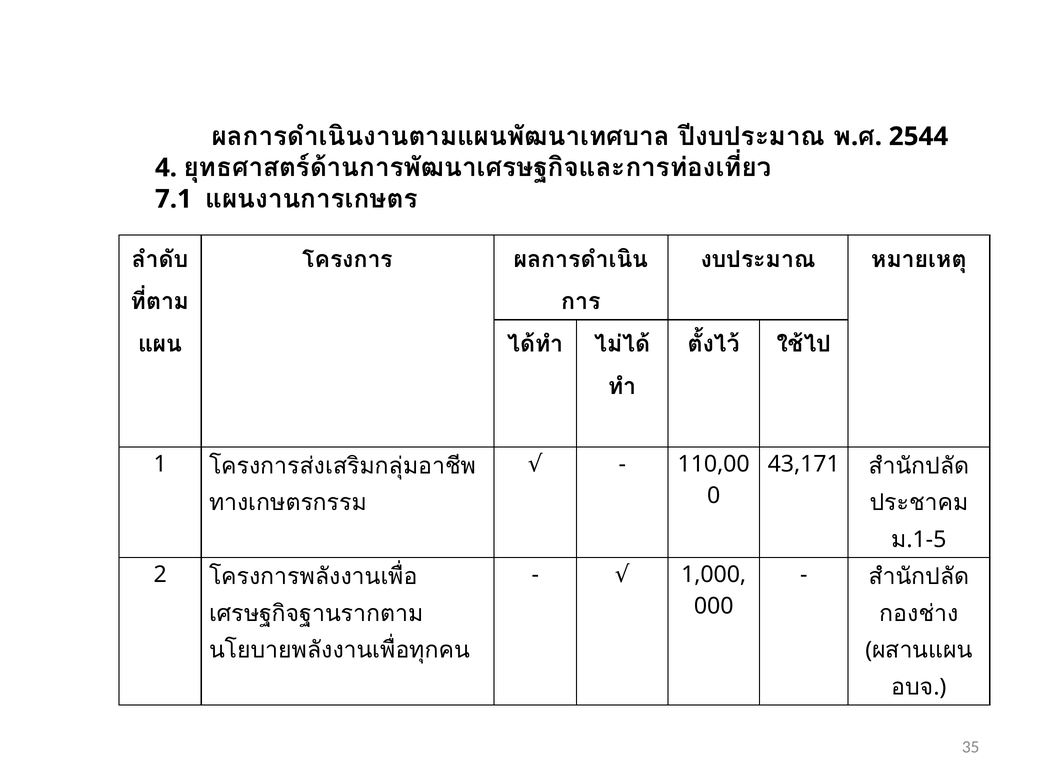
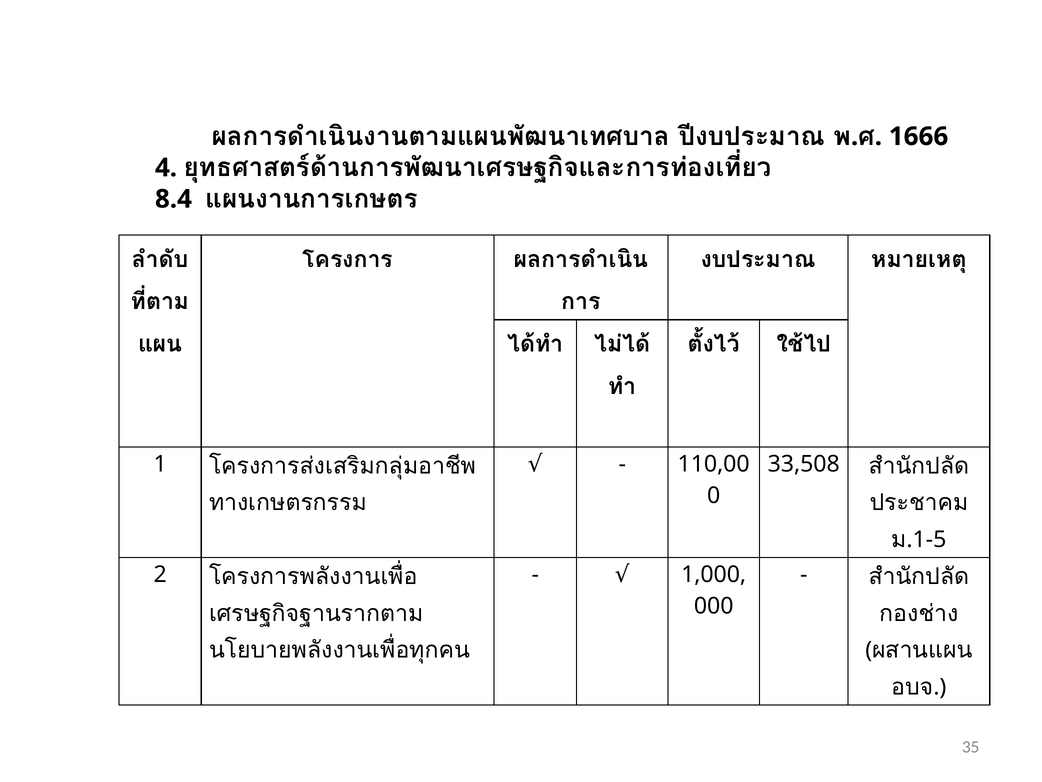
2544: 2544 -> 1666
7.1: 7.1 -> 8.4
43,171: 43,171 -> 33,508
